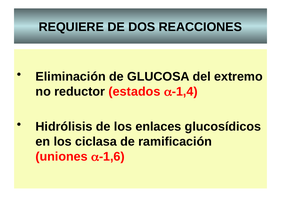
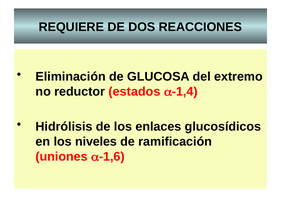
ciclasa: ciclasa -> niveles
